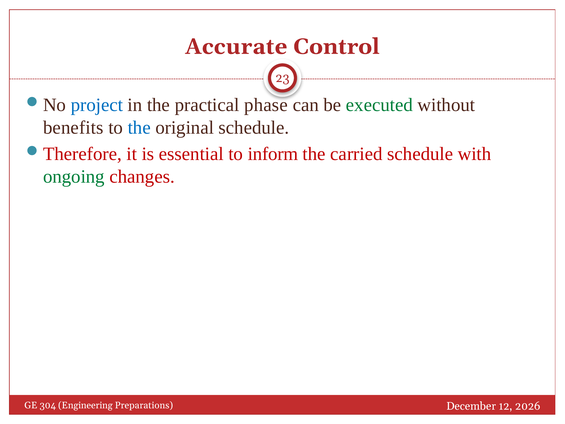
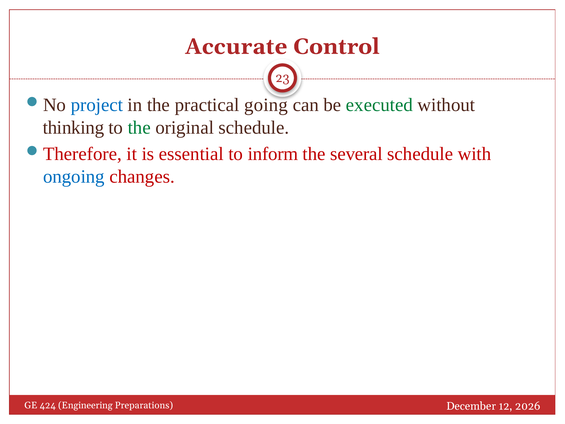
phase: phase -> going
benefits: benefits -> thinking
the at (139, 127) colour: blue -> green
carried: carried -> several
ongoing colour: green -> blue
304: 304 -> 424
